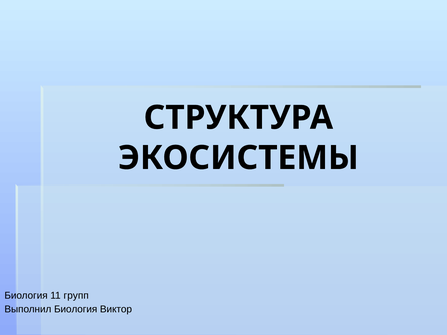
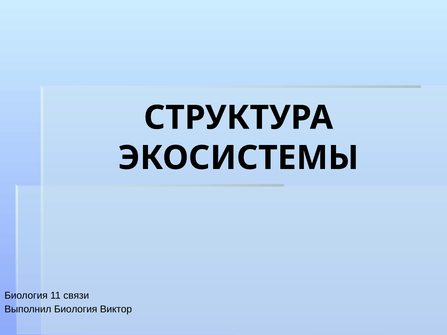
групп: групп -> связи
